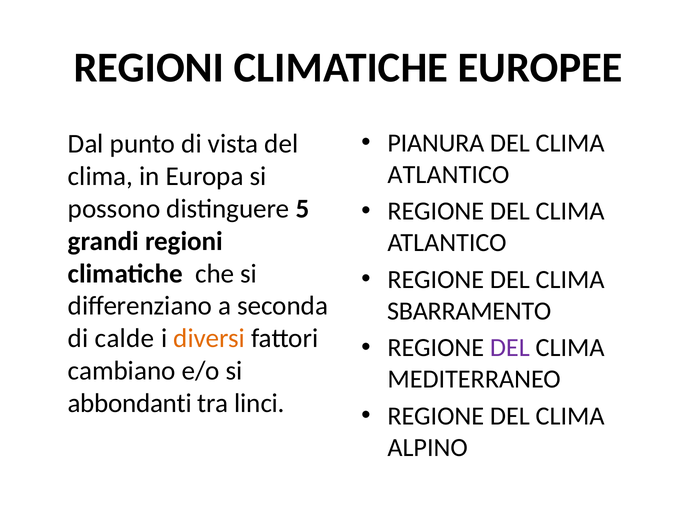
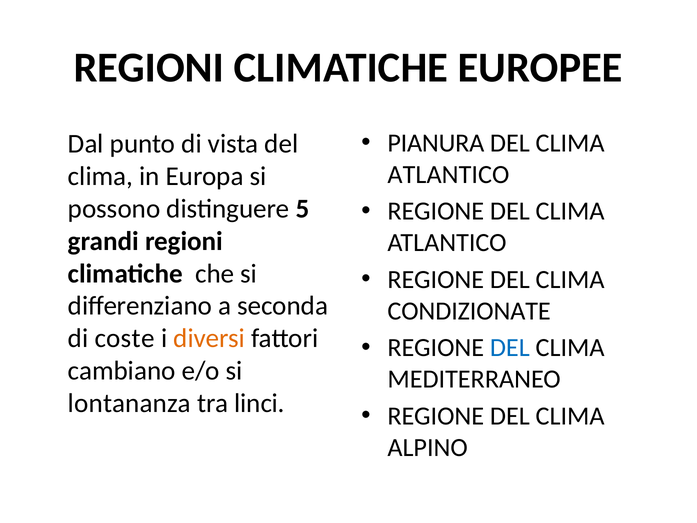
SBARRAMENTO: SBARRAMENTO -> CONDIZIONATE
calde: calde -> coste
DEL at (510, 348) colour: purple -> blue
abbondanti: abbondanti -> lontananza
